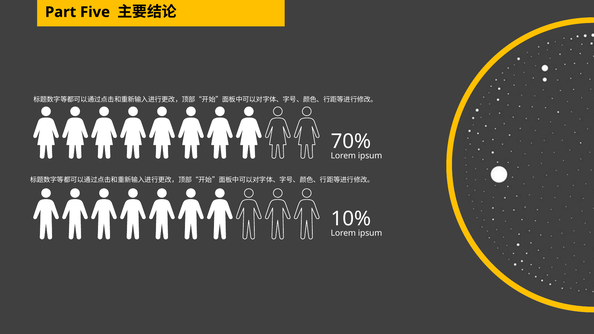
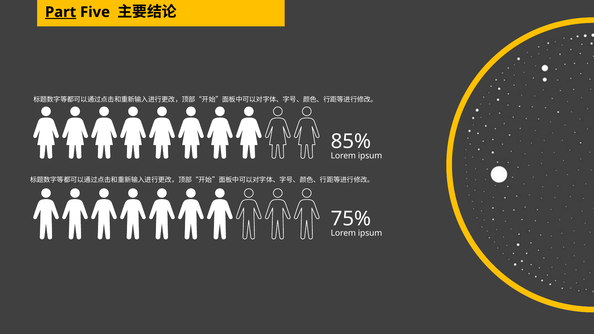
Part underline: none -> present
70%: 70% -> 85%
10%: 10% -> 75%
